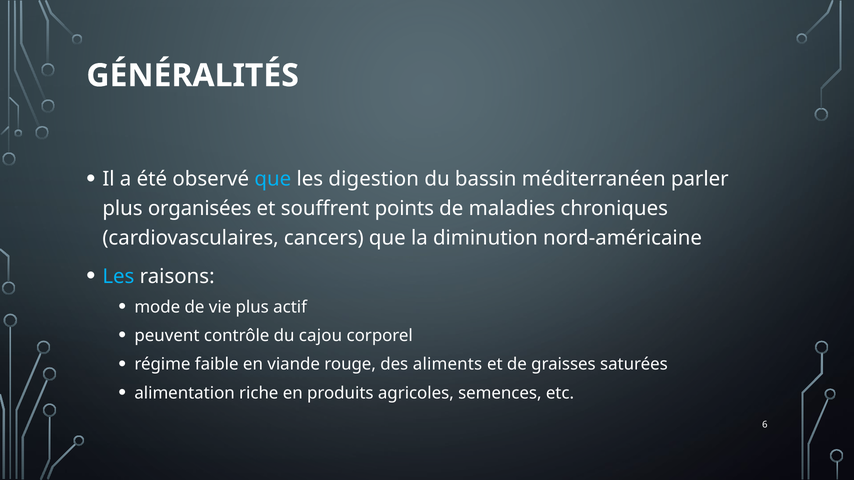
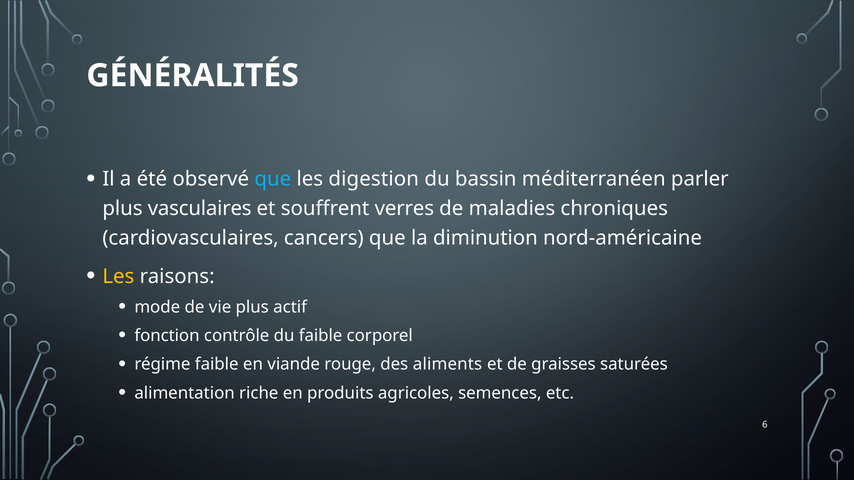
organisées: organisées -> vasculaires
points: points -> verres
Les at (118, 277) colour: light blue -> yellow
peuvent: peuvent -> fonction
du cajou: cajou -> faible
